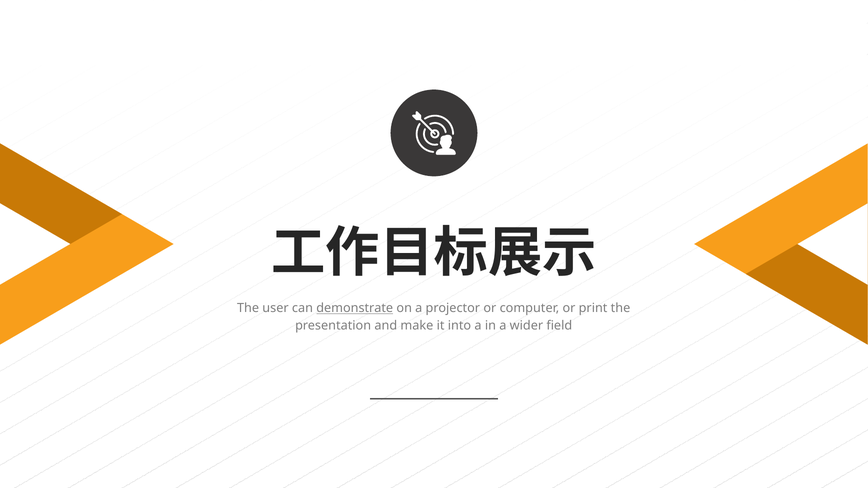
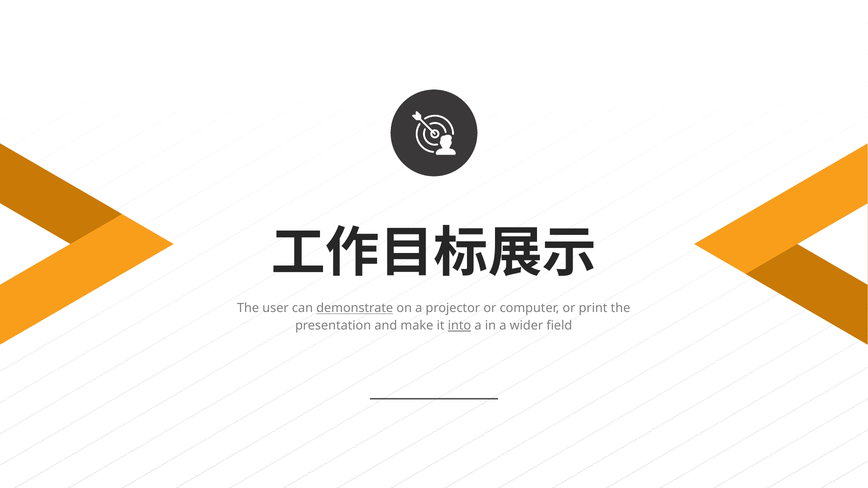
into underline: none -> present
